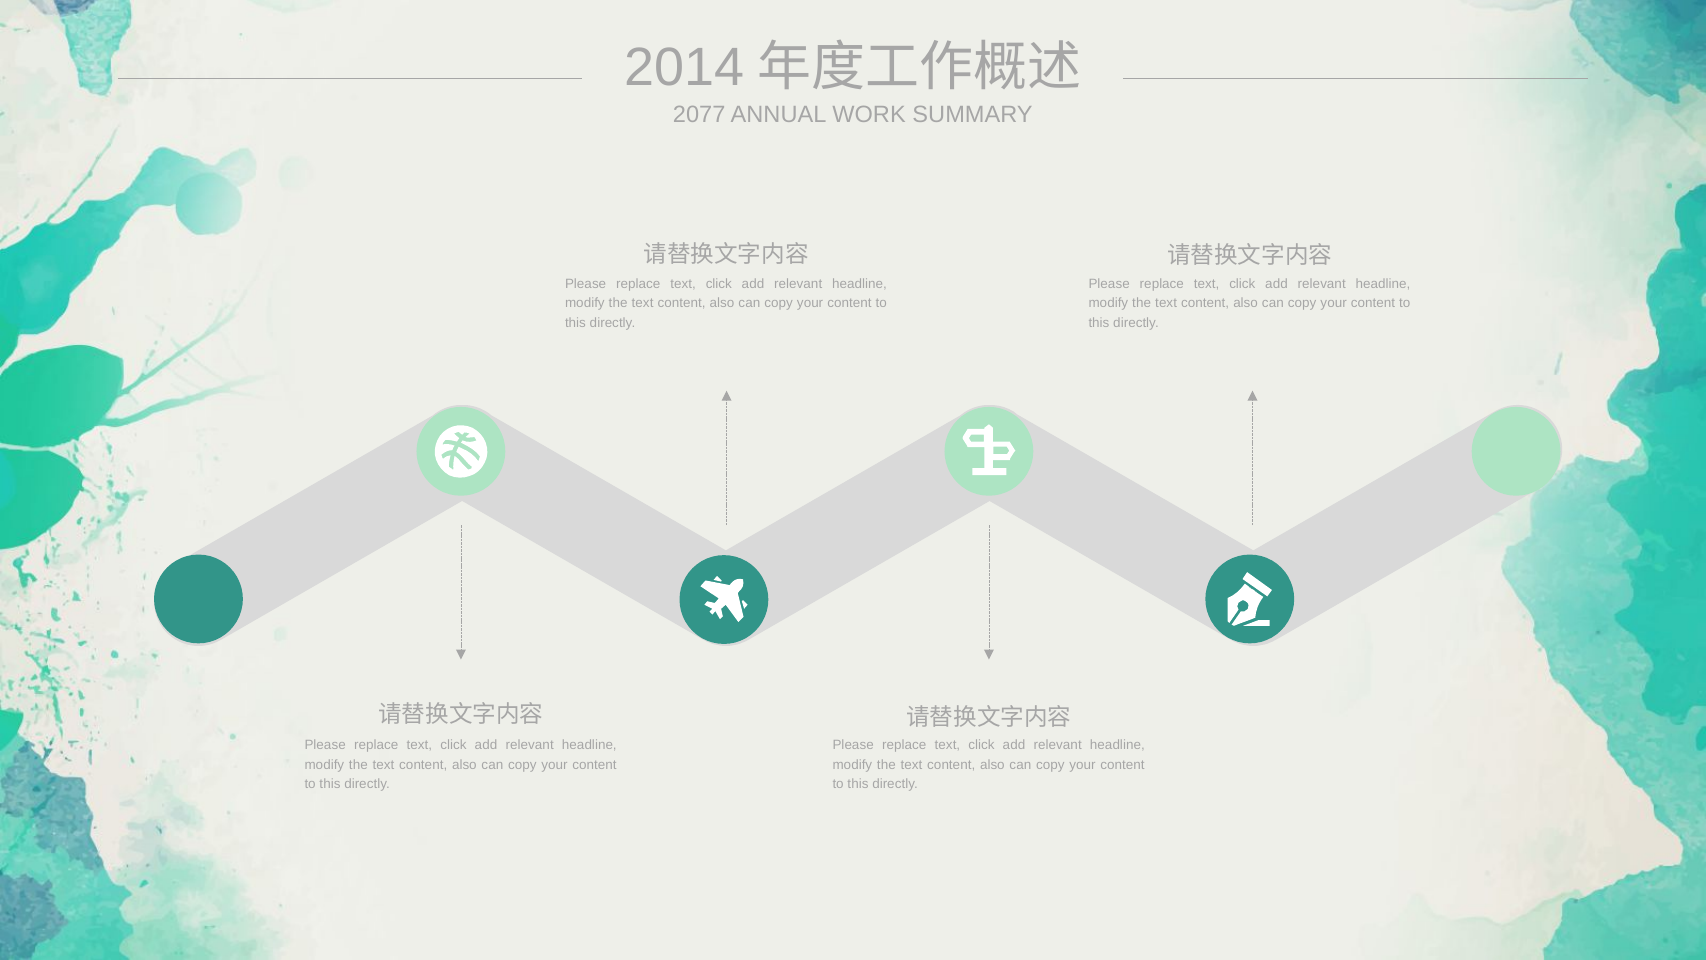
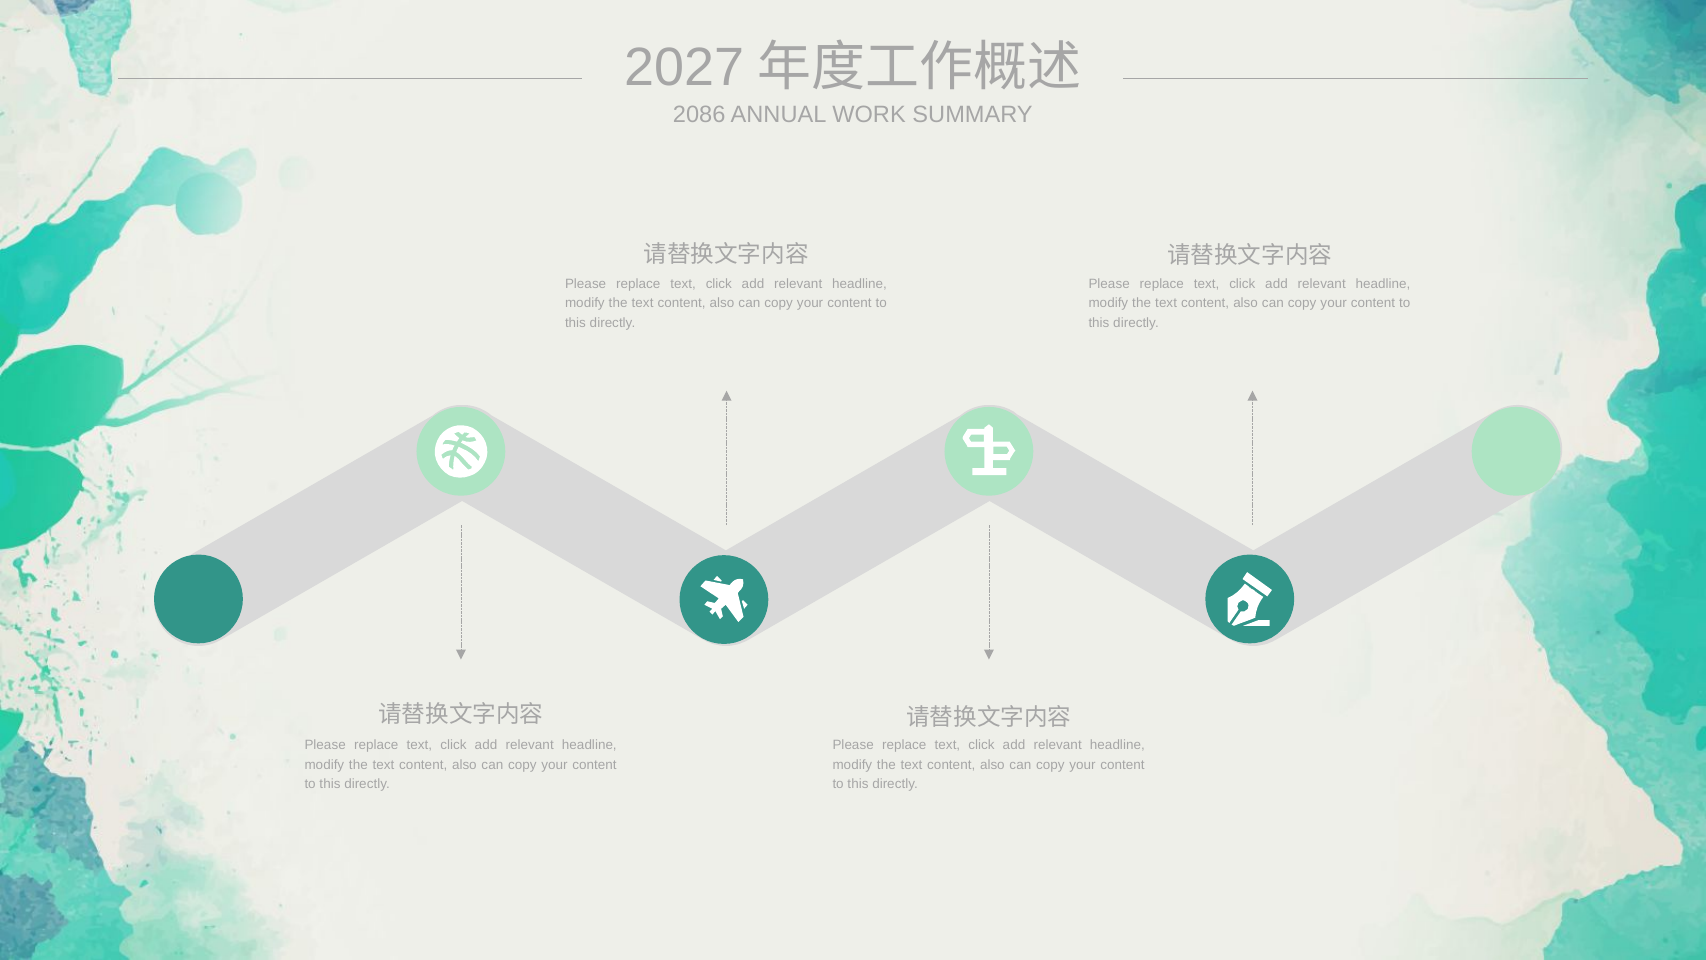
2014: 2014 -> 2027
2077: 2077 -> 2086
